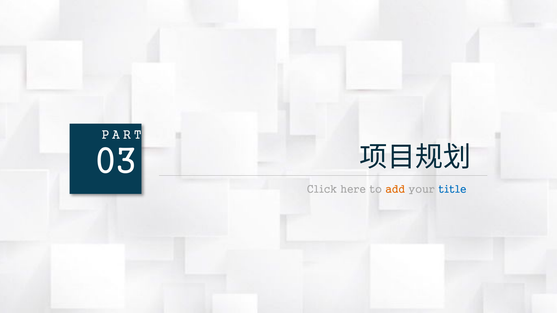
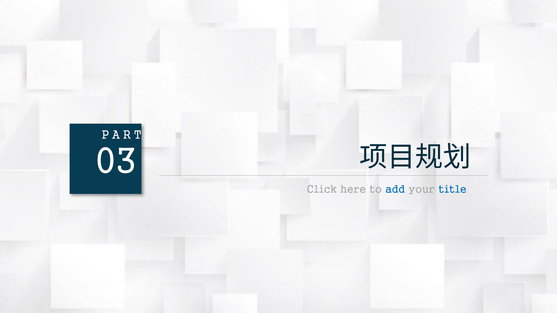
add colour: orange -> blue
